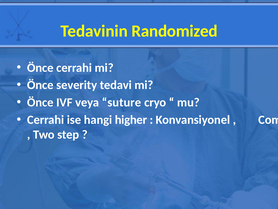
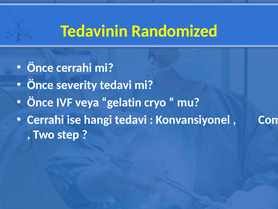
suture: suture -> gelatin
hangi higher: higher -> tedavi
